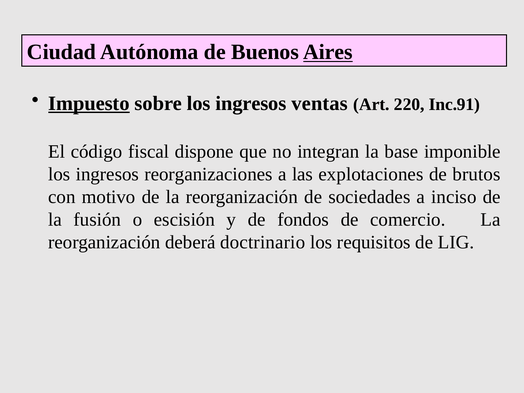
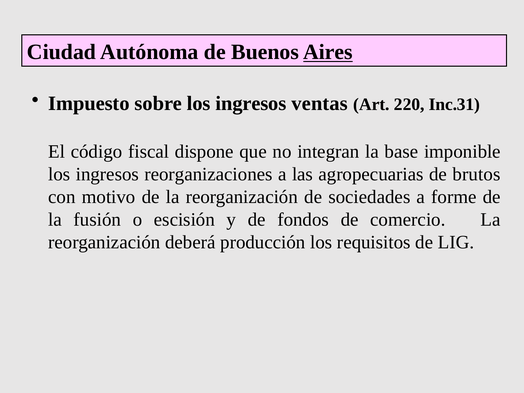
Impuesto underline: present -> none
Inc.91: Inc.91 -> Inc.31
explotaciones: explotaciones -> agropecuarias
inciso: inciso -> forme
doctrinario: doctrinario -> producción
